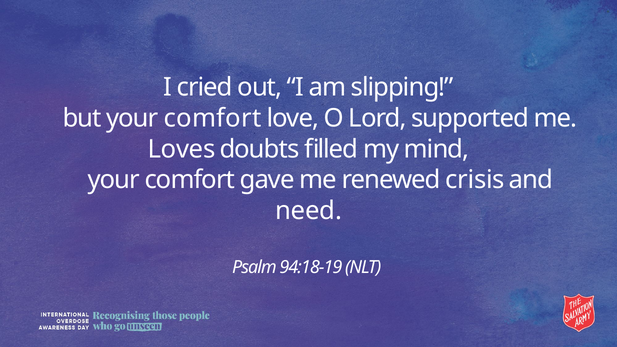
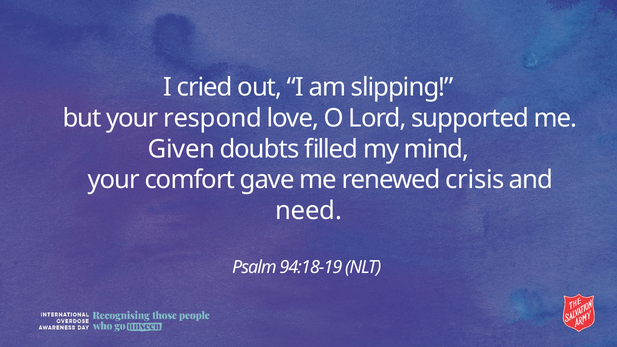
but your comfort: comfort -> respond
Loves: Loves -> Given
